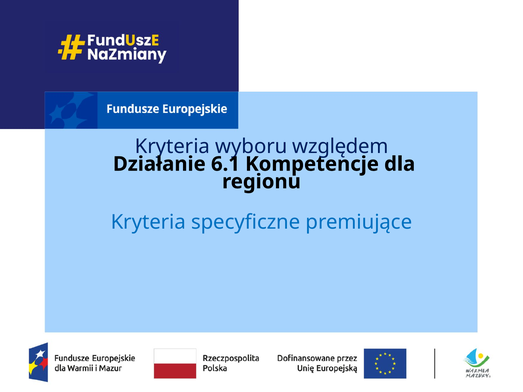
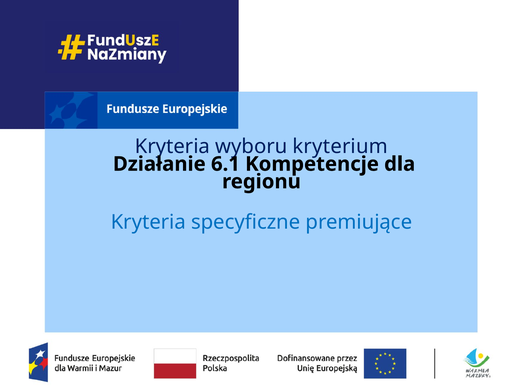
względem: względem -> kryterium
